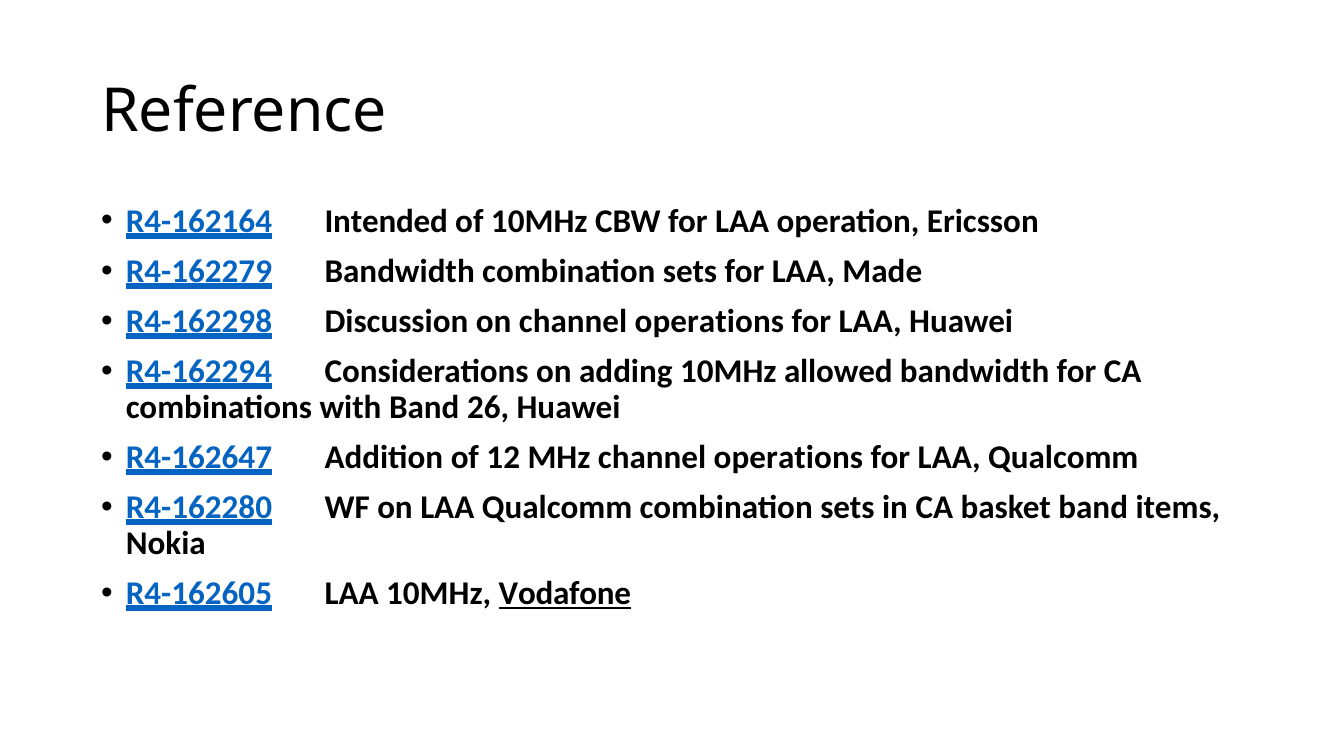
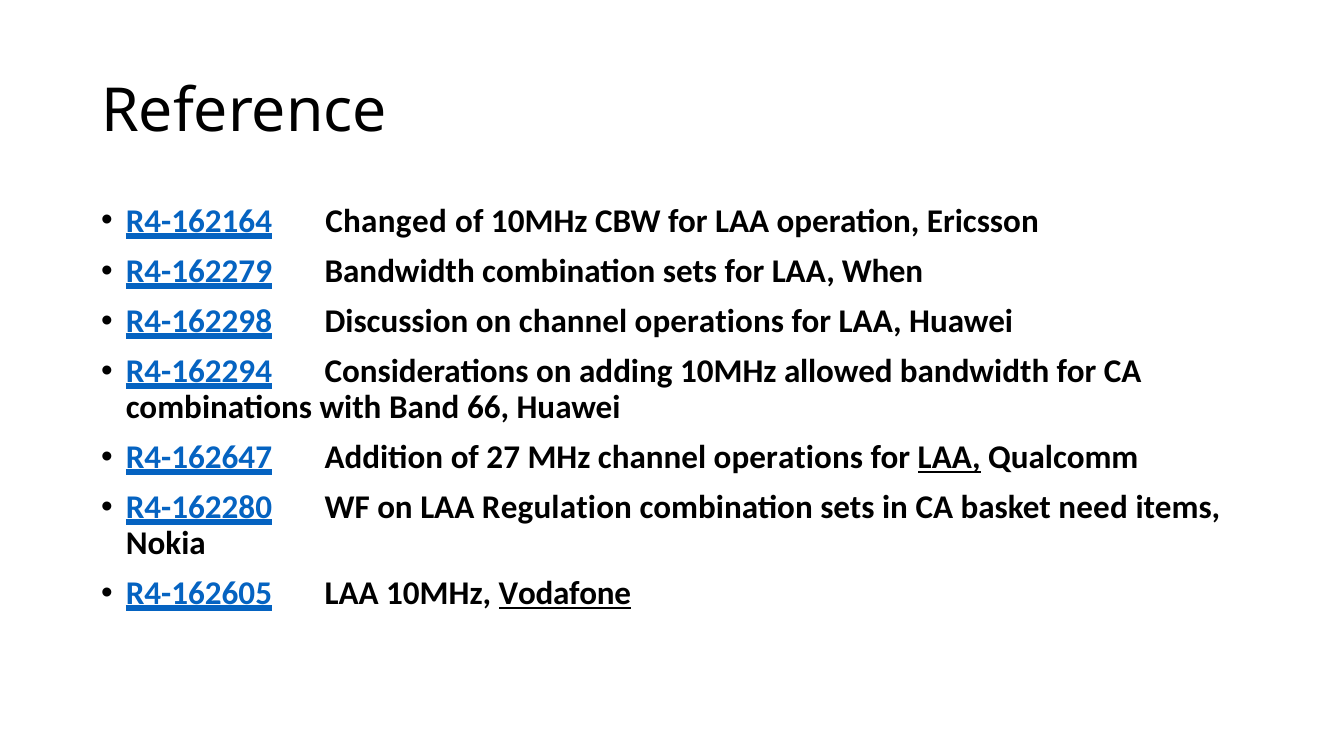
Intended: Intended -> Changed
Made: Made -> When
26: 26 -> 66
12: 12 -> 27
LAA at (949, 458) underline: none -> present
on LAA Qualcomm: Qualcomm -> Regulation
basket band: band -> need
